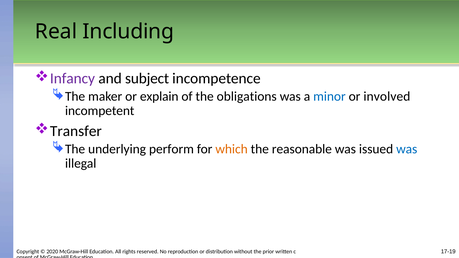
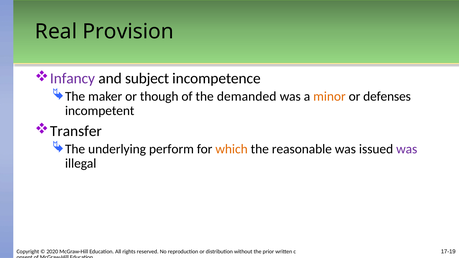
Including: Including -> Provision
explain: explain -> though
obligations: obligations -> demanded
minor colour: blue -> orange
involved: involved -> defenses
was at (407, 149) colour: blue -> purple
